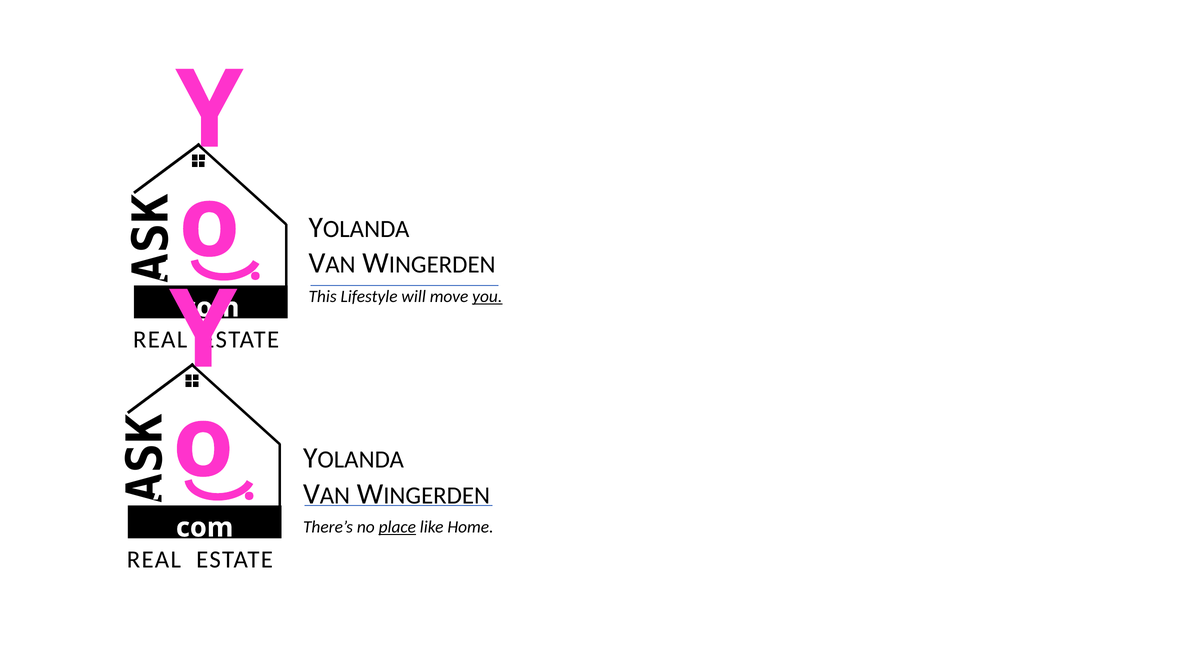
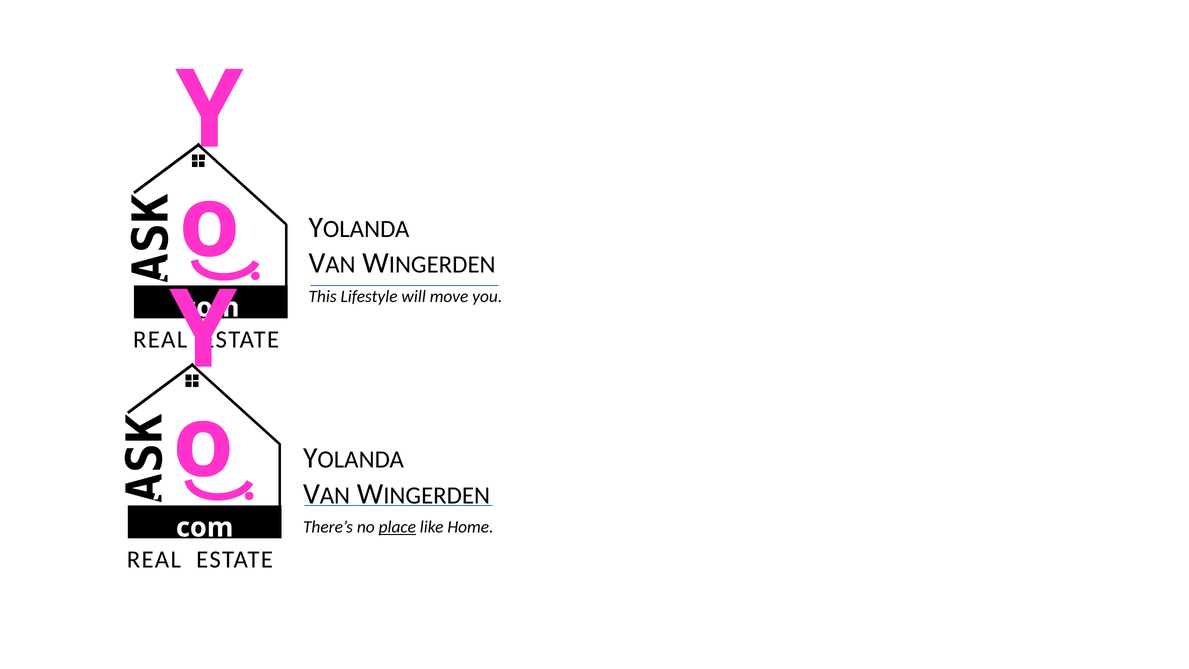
you underline: present -> none
